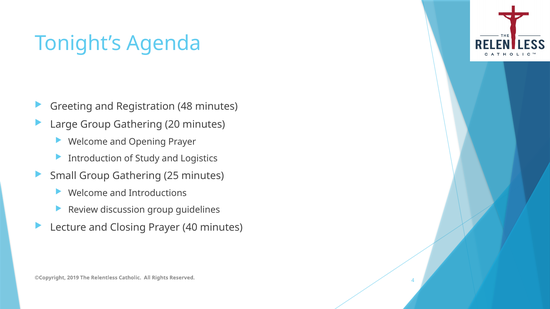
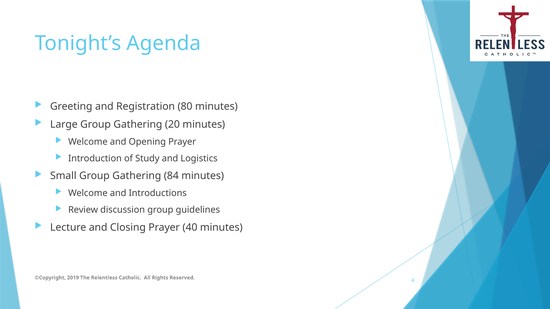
48: 48 -> 80
25: 25 -> 84
